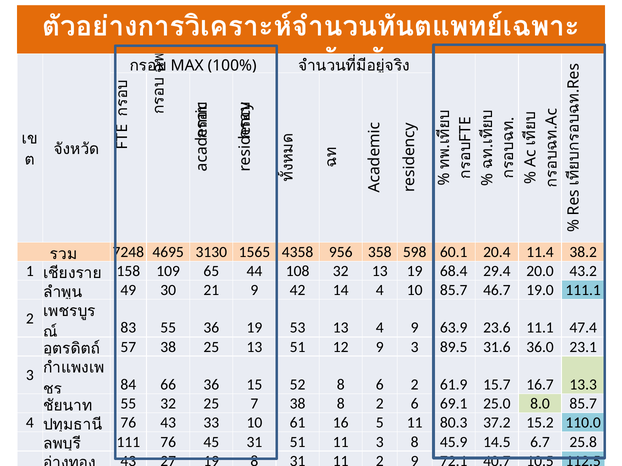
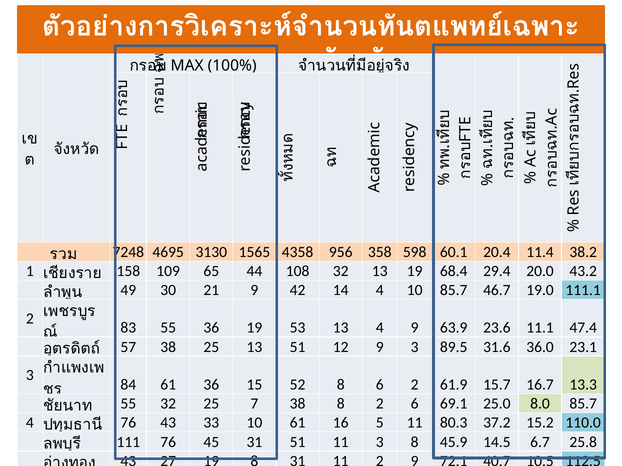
84 66: 66 -> 61
